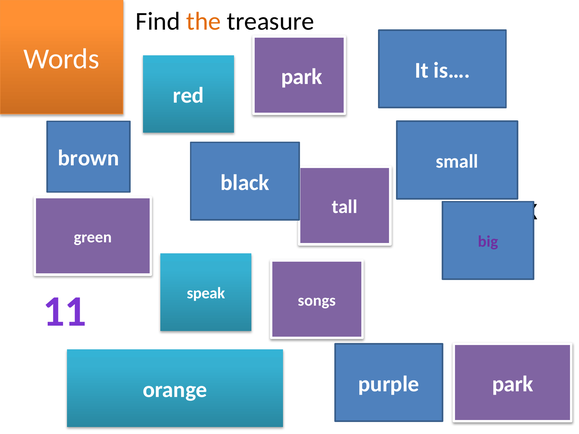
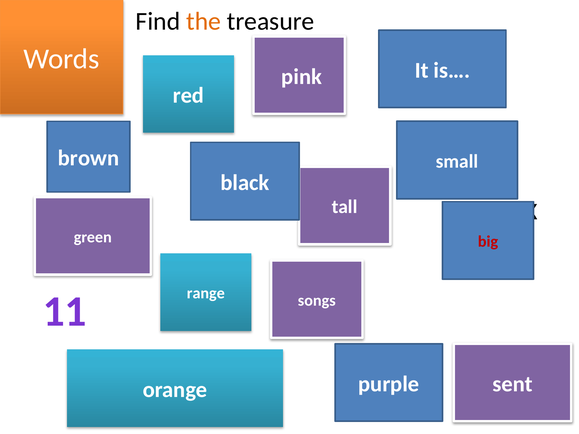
park at (302, 77): park -> pink
big colour: purple -> red
speak: speak -> range
purple park: park -> sent
